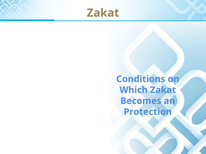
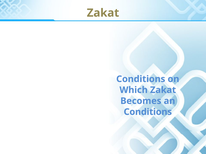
Protection at (148, 112): Protection -> Conditions
